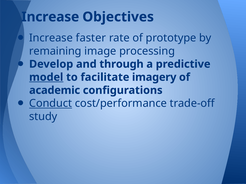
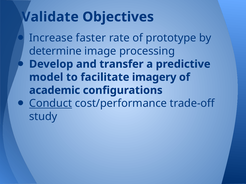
Increase at (50, 17): Increase -> Validate
remaining: remaining -> determine
through: through -> transfer
model underline: present -> none
